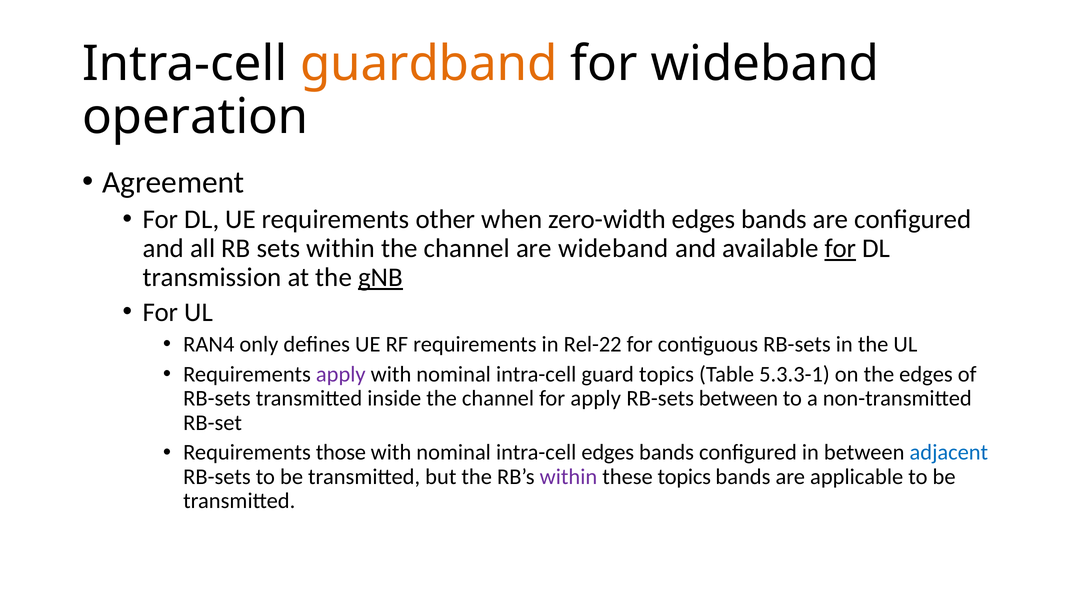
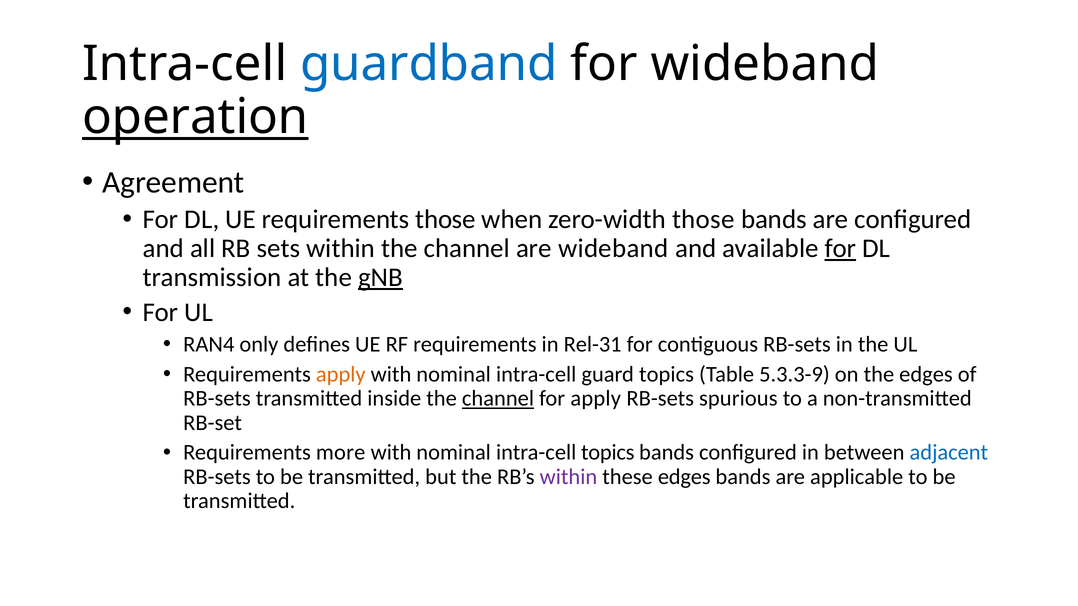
guardband colour: orange -> blue
operation underline: none -> present
requirements other: other -> those
zero-width edges: edges -> those
Rel-22: Rel-22 -> Rel-31
apply at (341, 374) colour: purple -> orange
5.3.3-1: 5.3.3-1 -> 5.3.3-9
channel at (498, 399) underline: none -> present
RB-sets between: between -> spurious
those: those -> more
intra-cell edges: edges -> topics
these topics: topics -> edges
